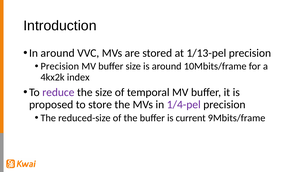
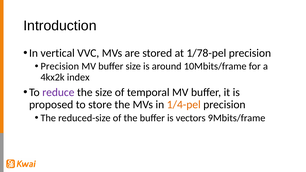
In around: around -> vertical
1/13-pel: 1/13-pel -> 1/78-pel
1/4-pel colour: purple -> orange
current: current -> vectors
